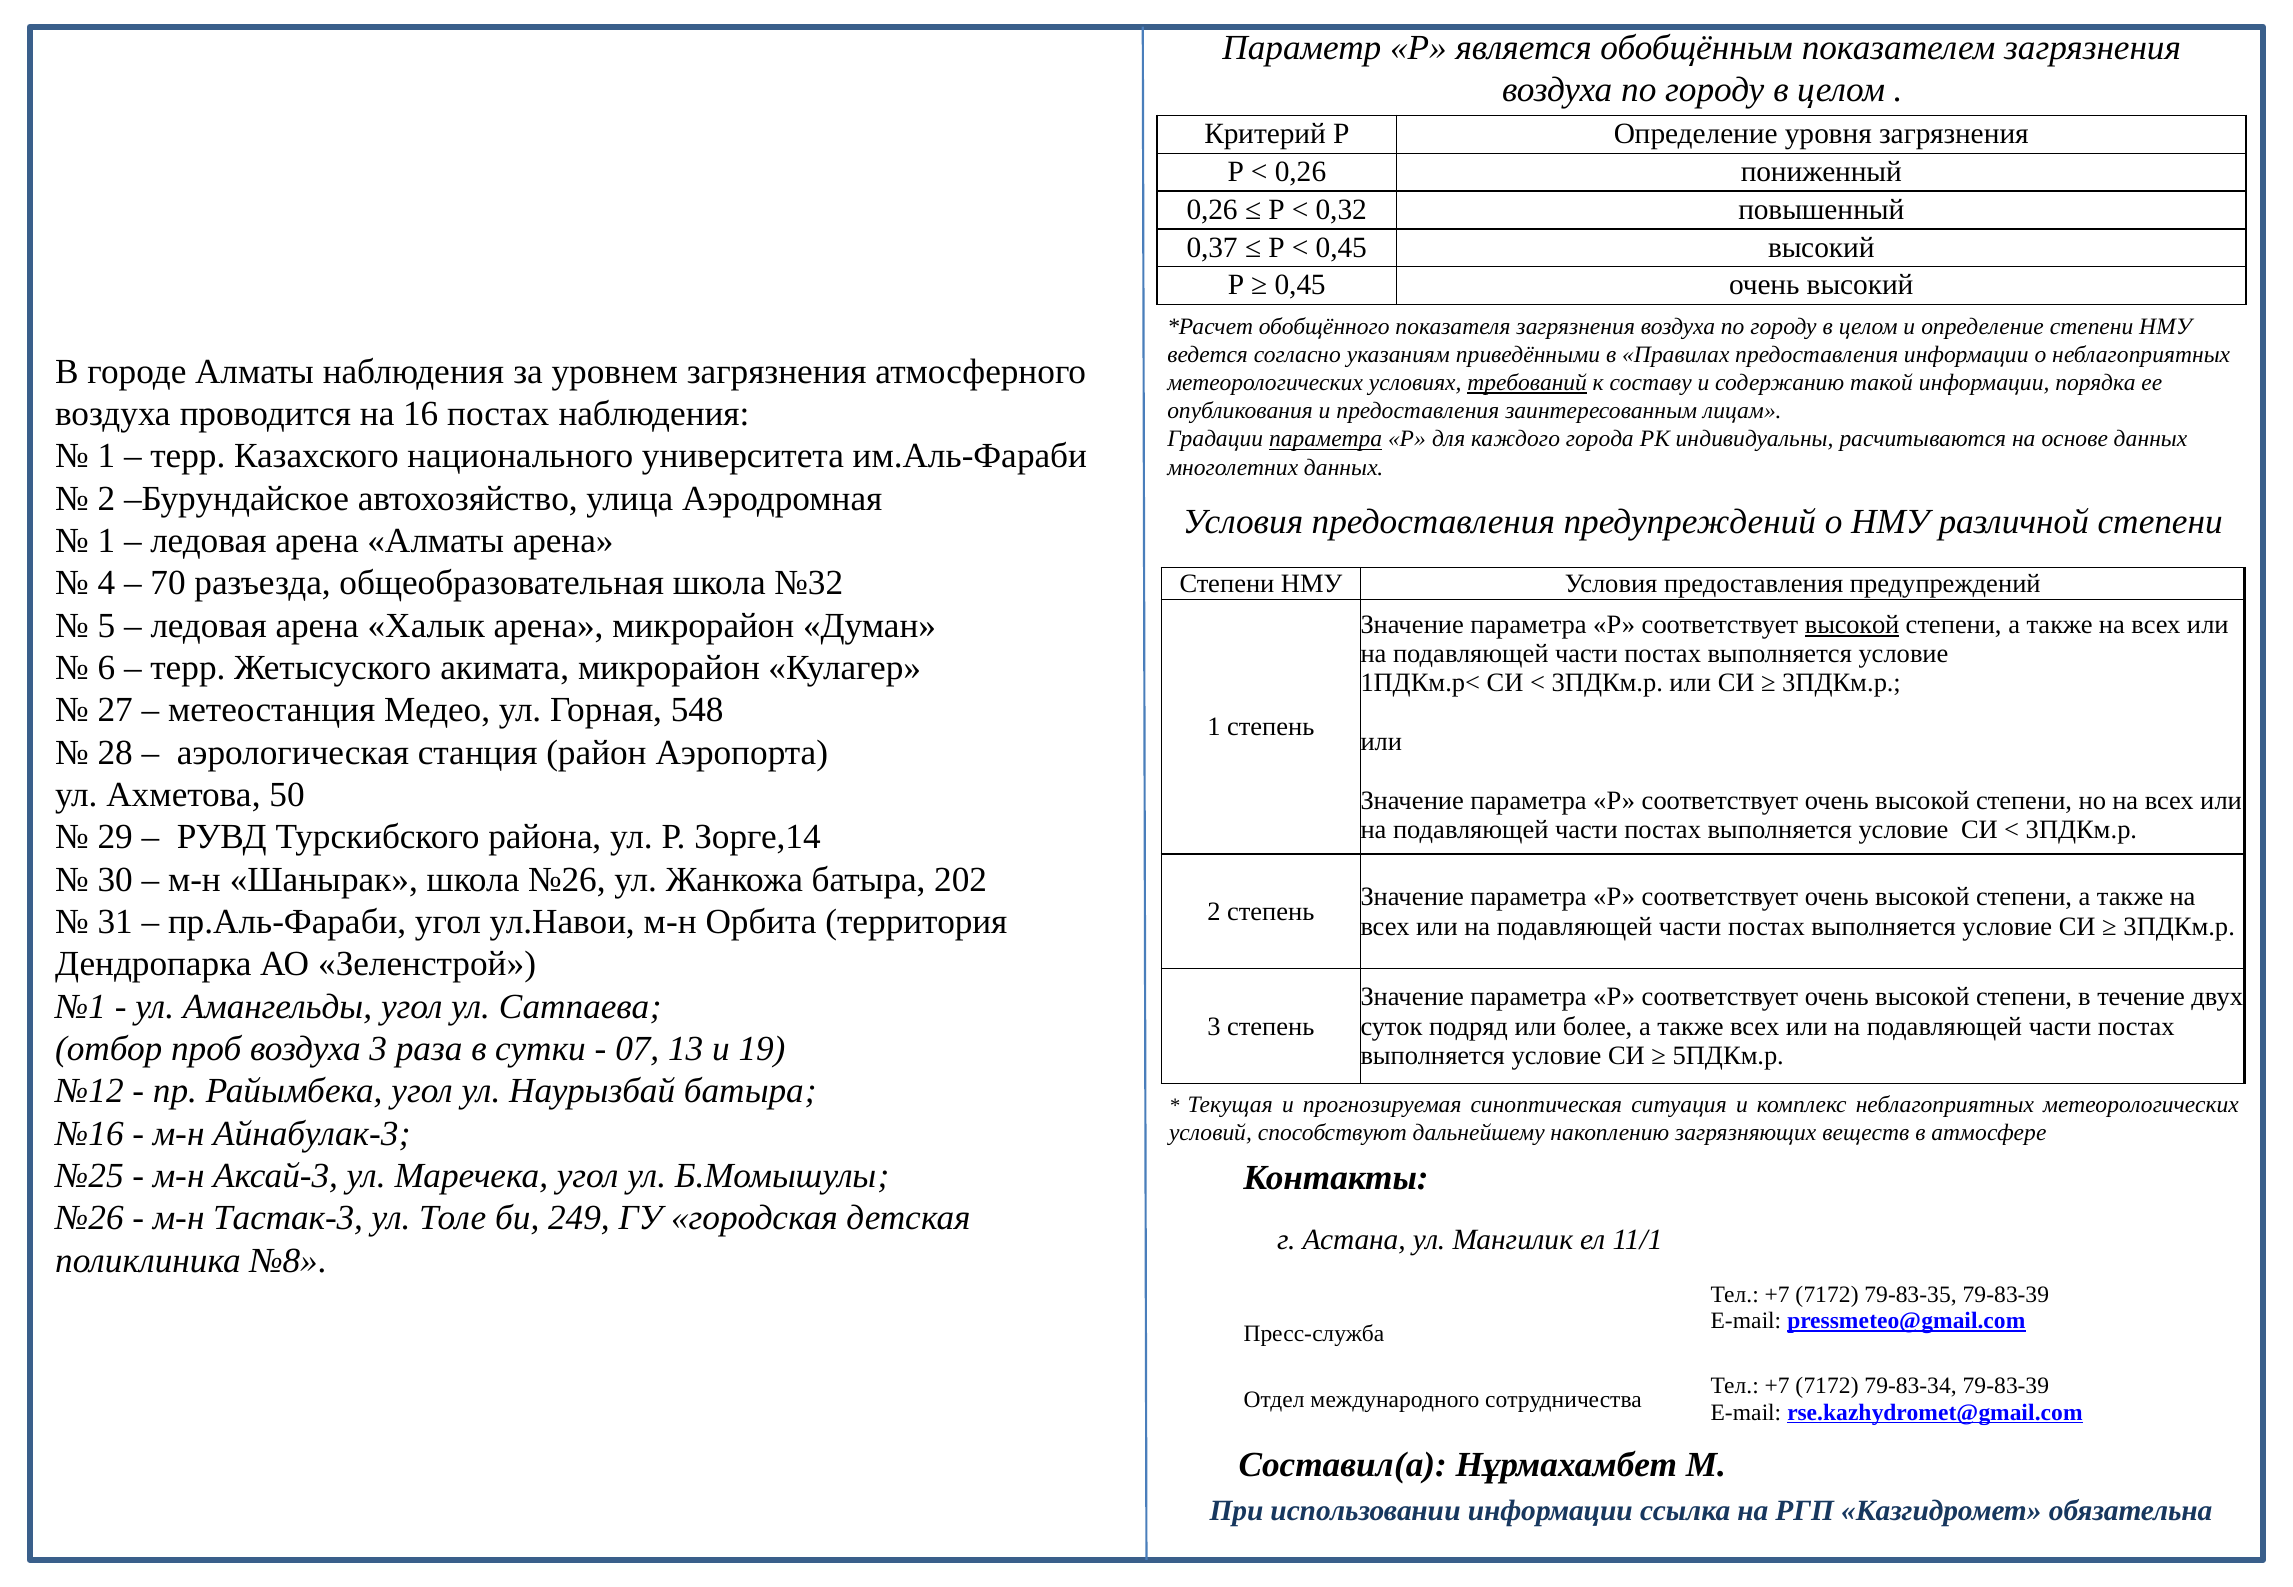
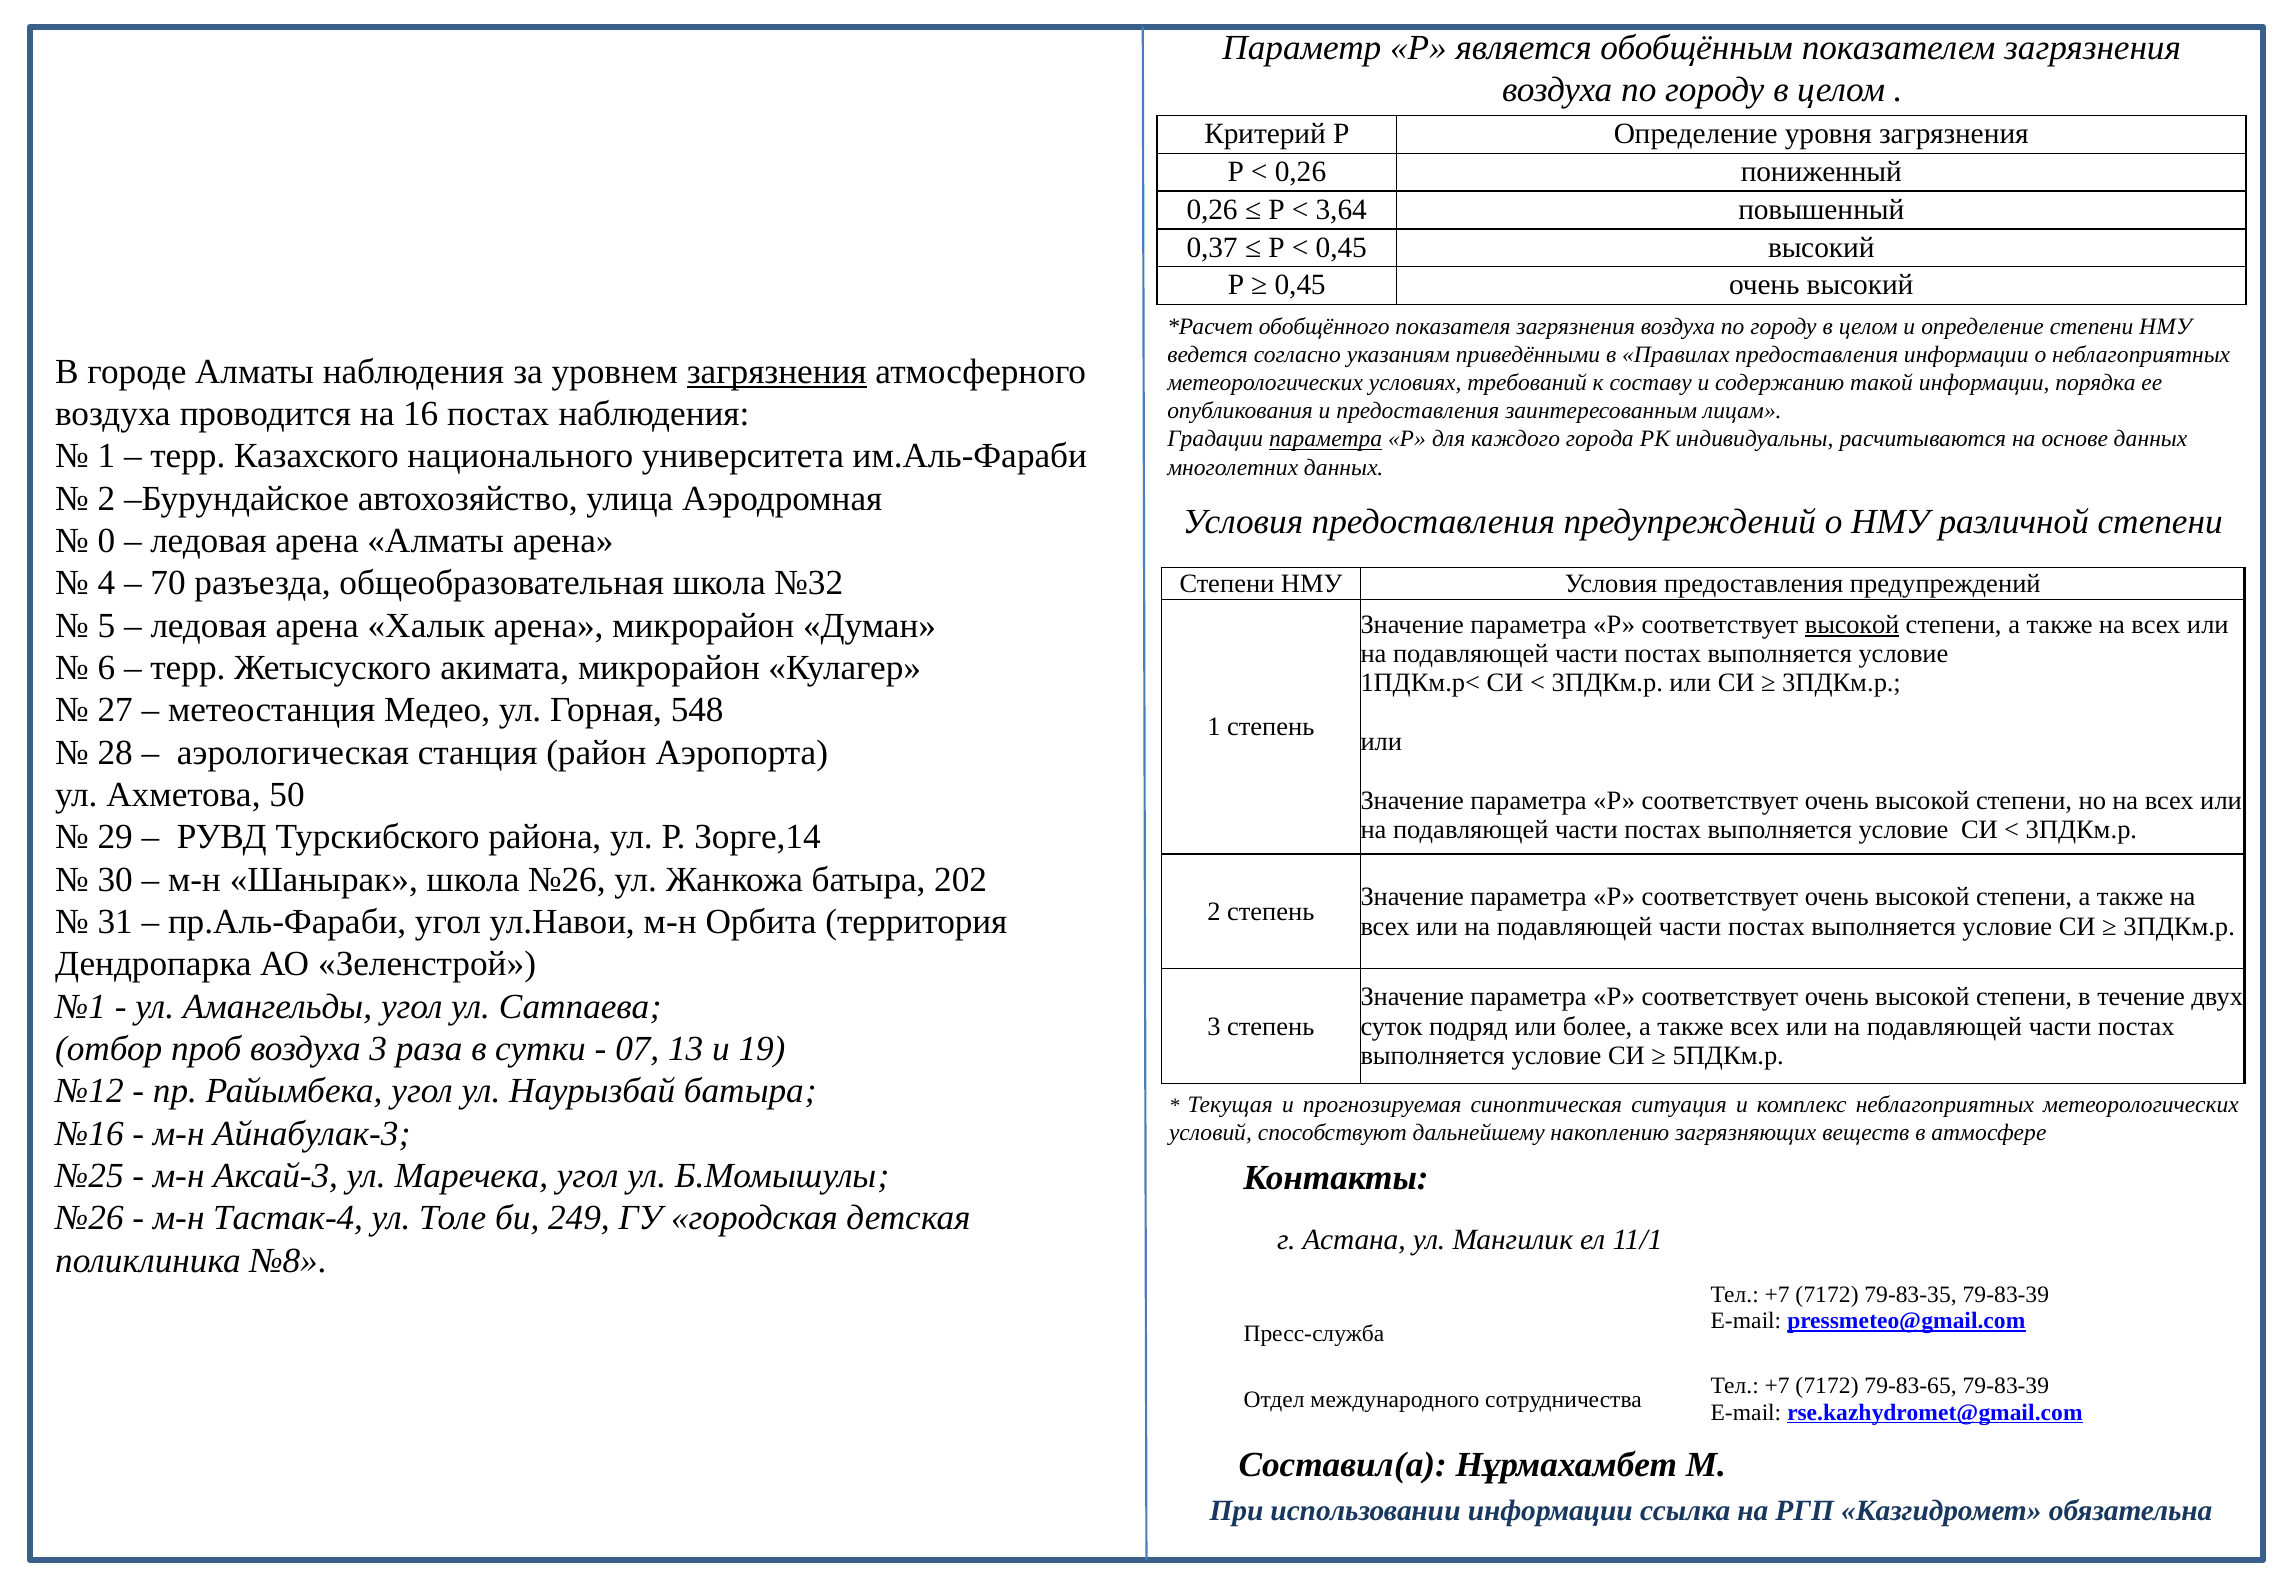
0,32: 0,32 -> 3,64
загрязнения at (777, 372) underline: none -> present
требований underline: present -> none
1 at (106, 541): 1 -> 0
Тастак-3: Тастак-3 -> Тастак-4
79-83-34: 79-83-34 -> 79-83-65
